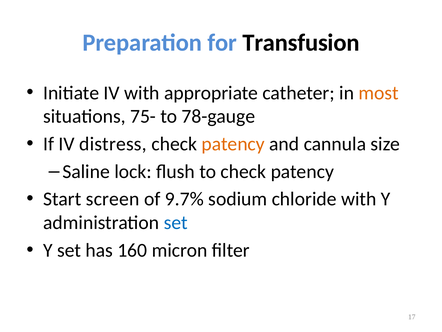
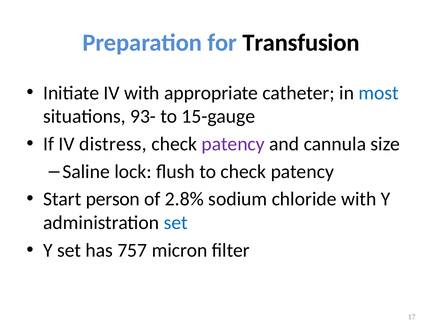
most colour: orange -> blue
75-: 75- -> 93-
78-gauge: 78-gauge -> 15-gauge
patency at (233, 144) colour: orange -> purple
screen: screen -> person
9.7%: 9.7% -> 2.8%
160: 160 -> 757
